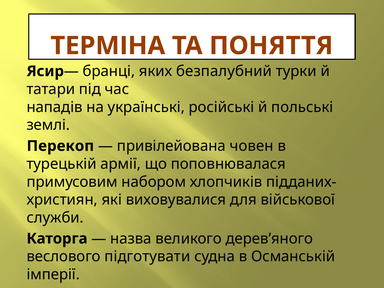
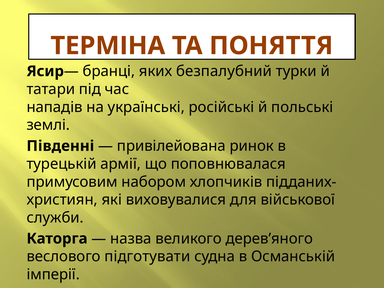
Перекоп: Перекоп -> Південні
човен: човен -> ринок
